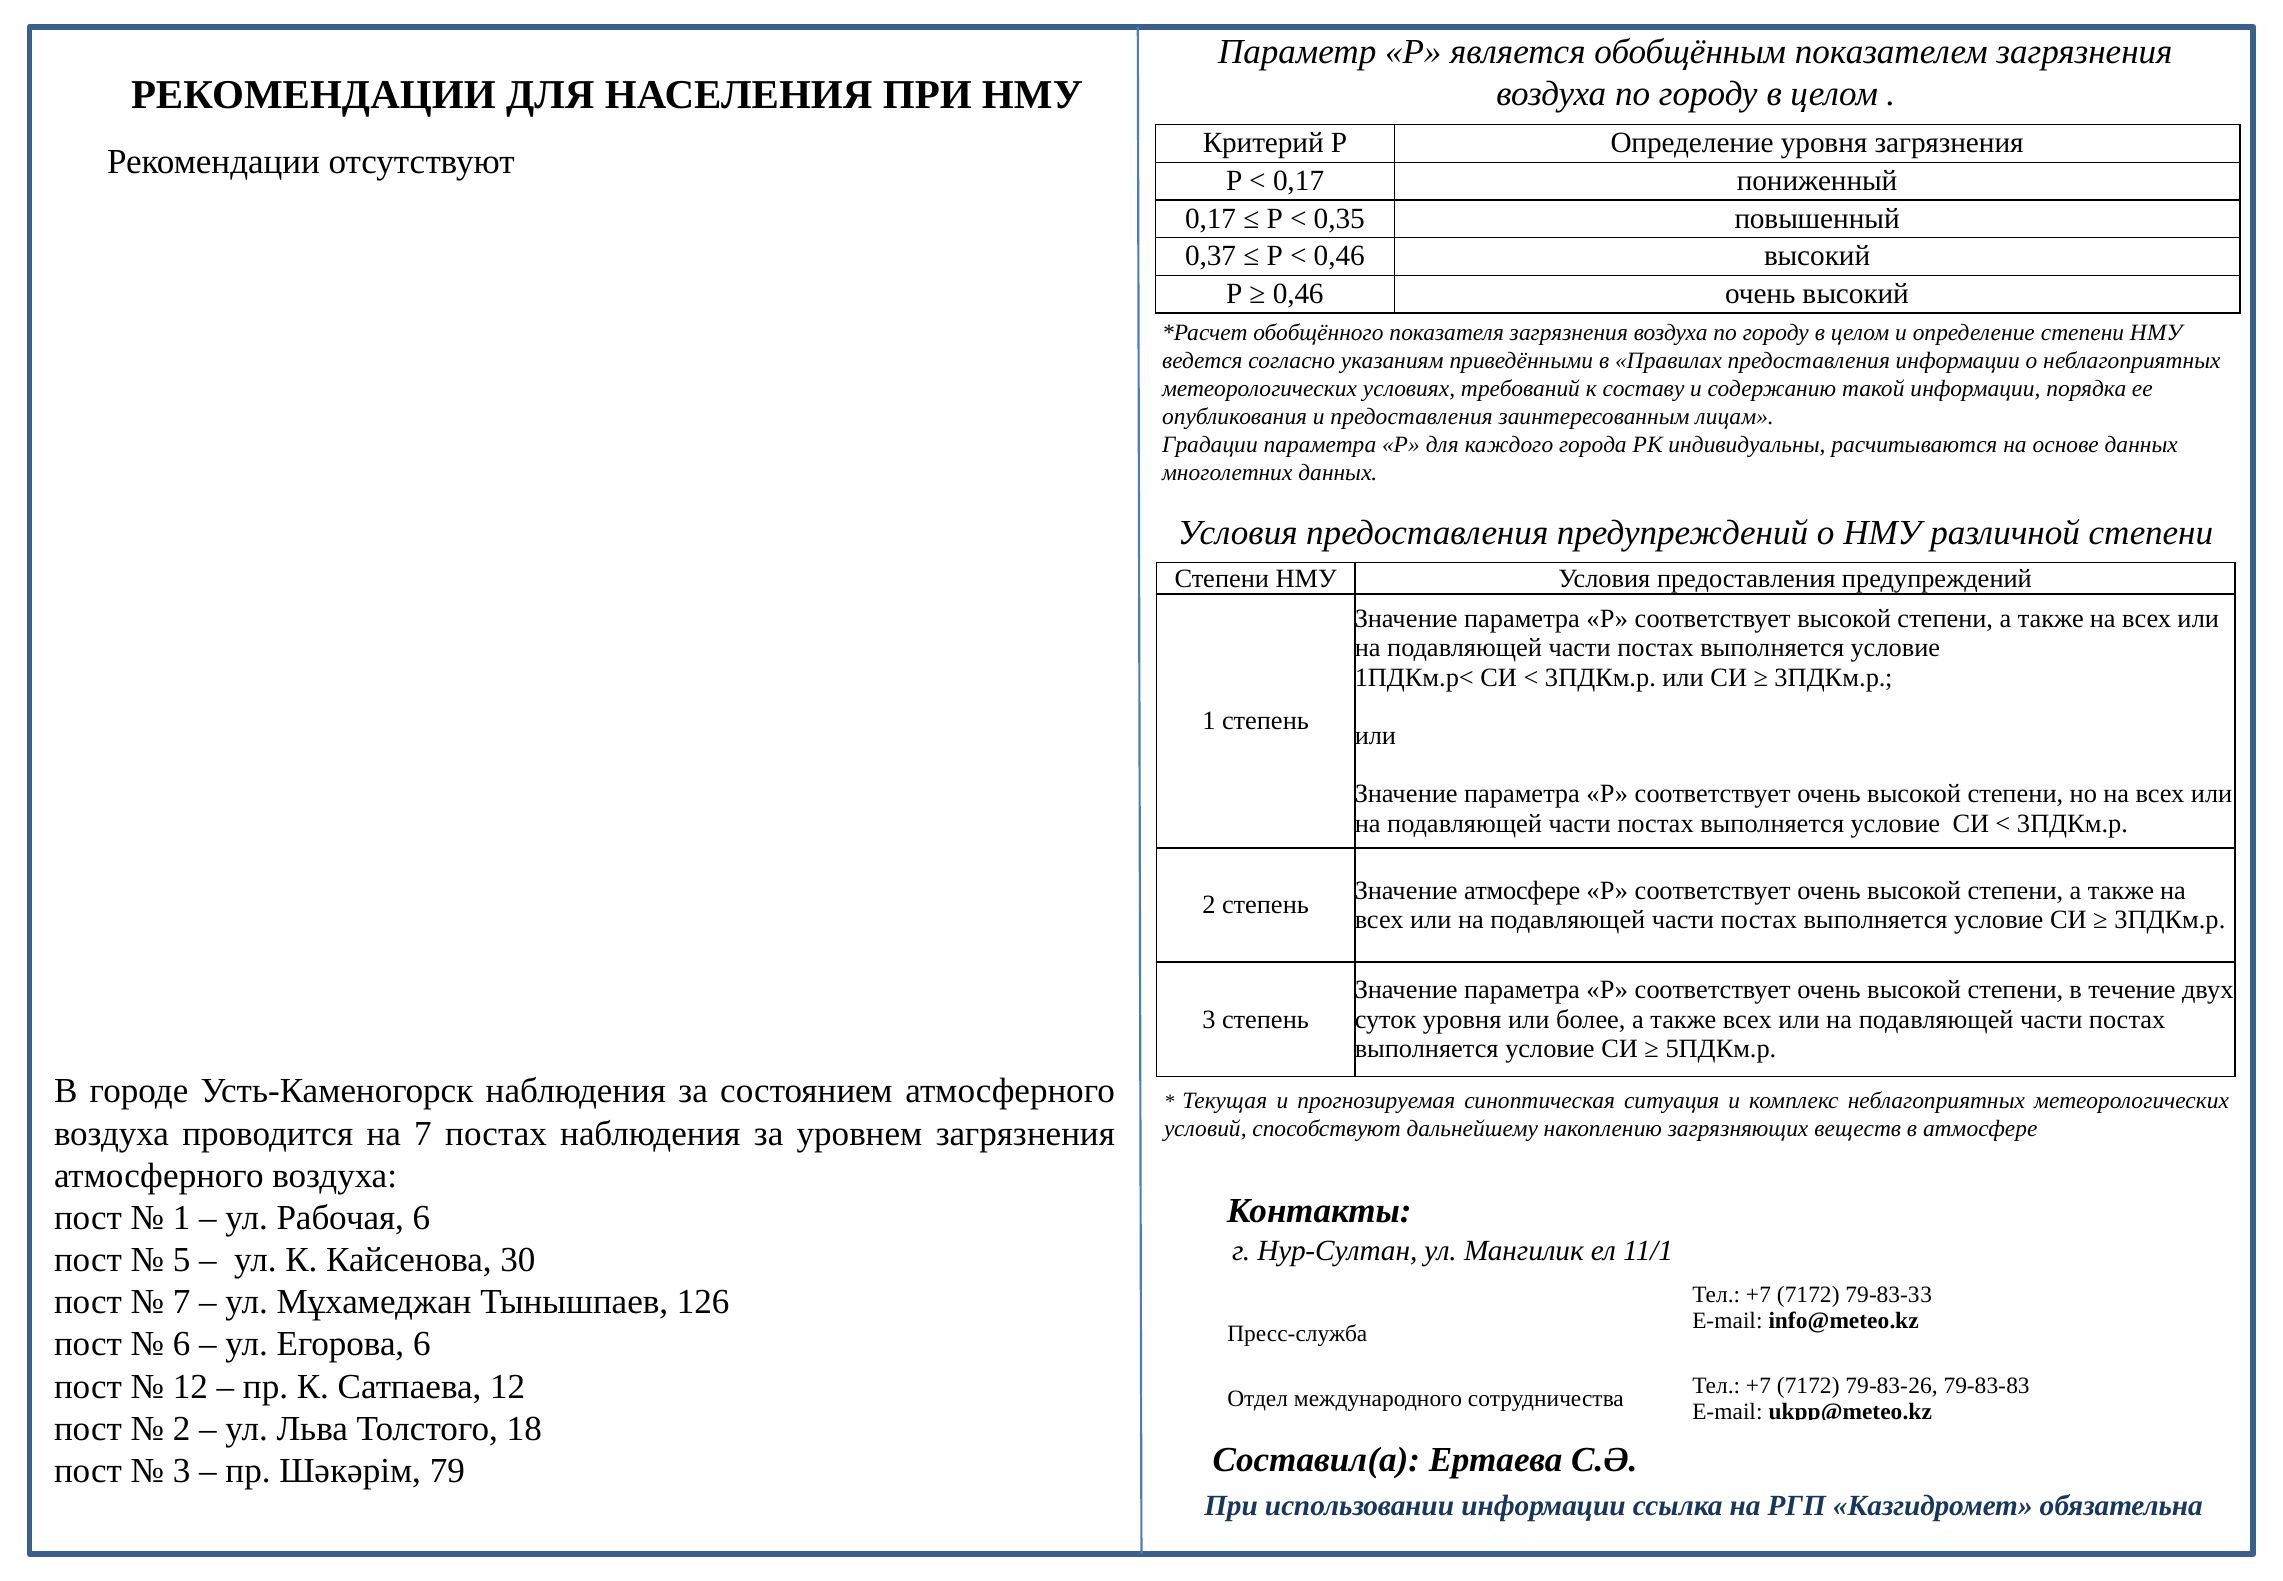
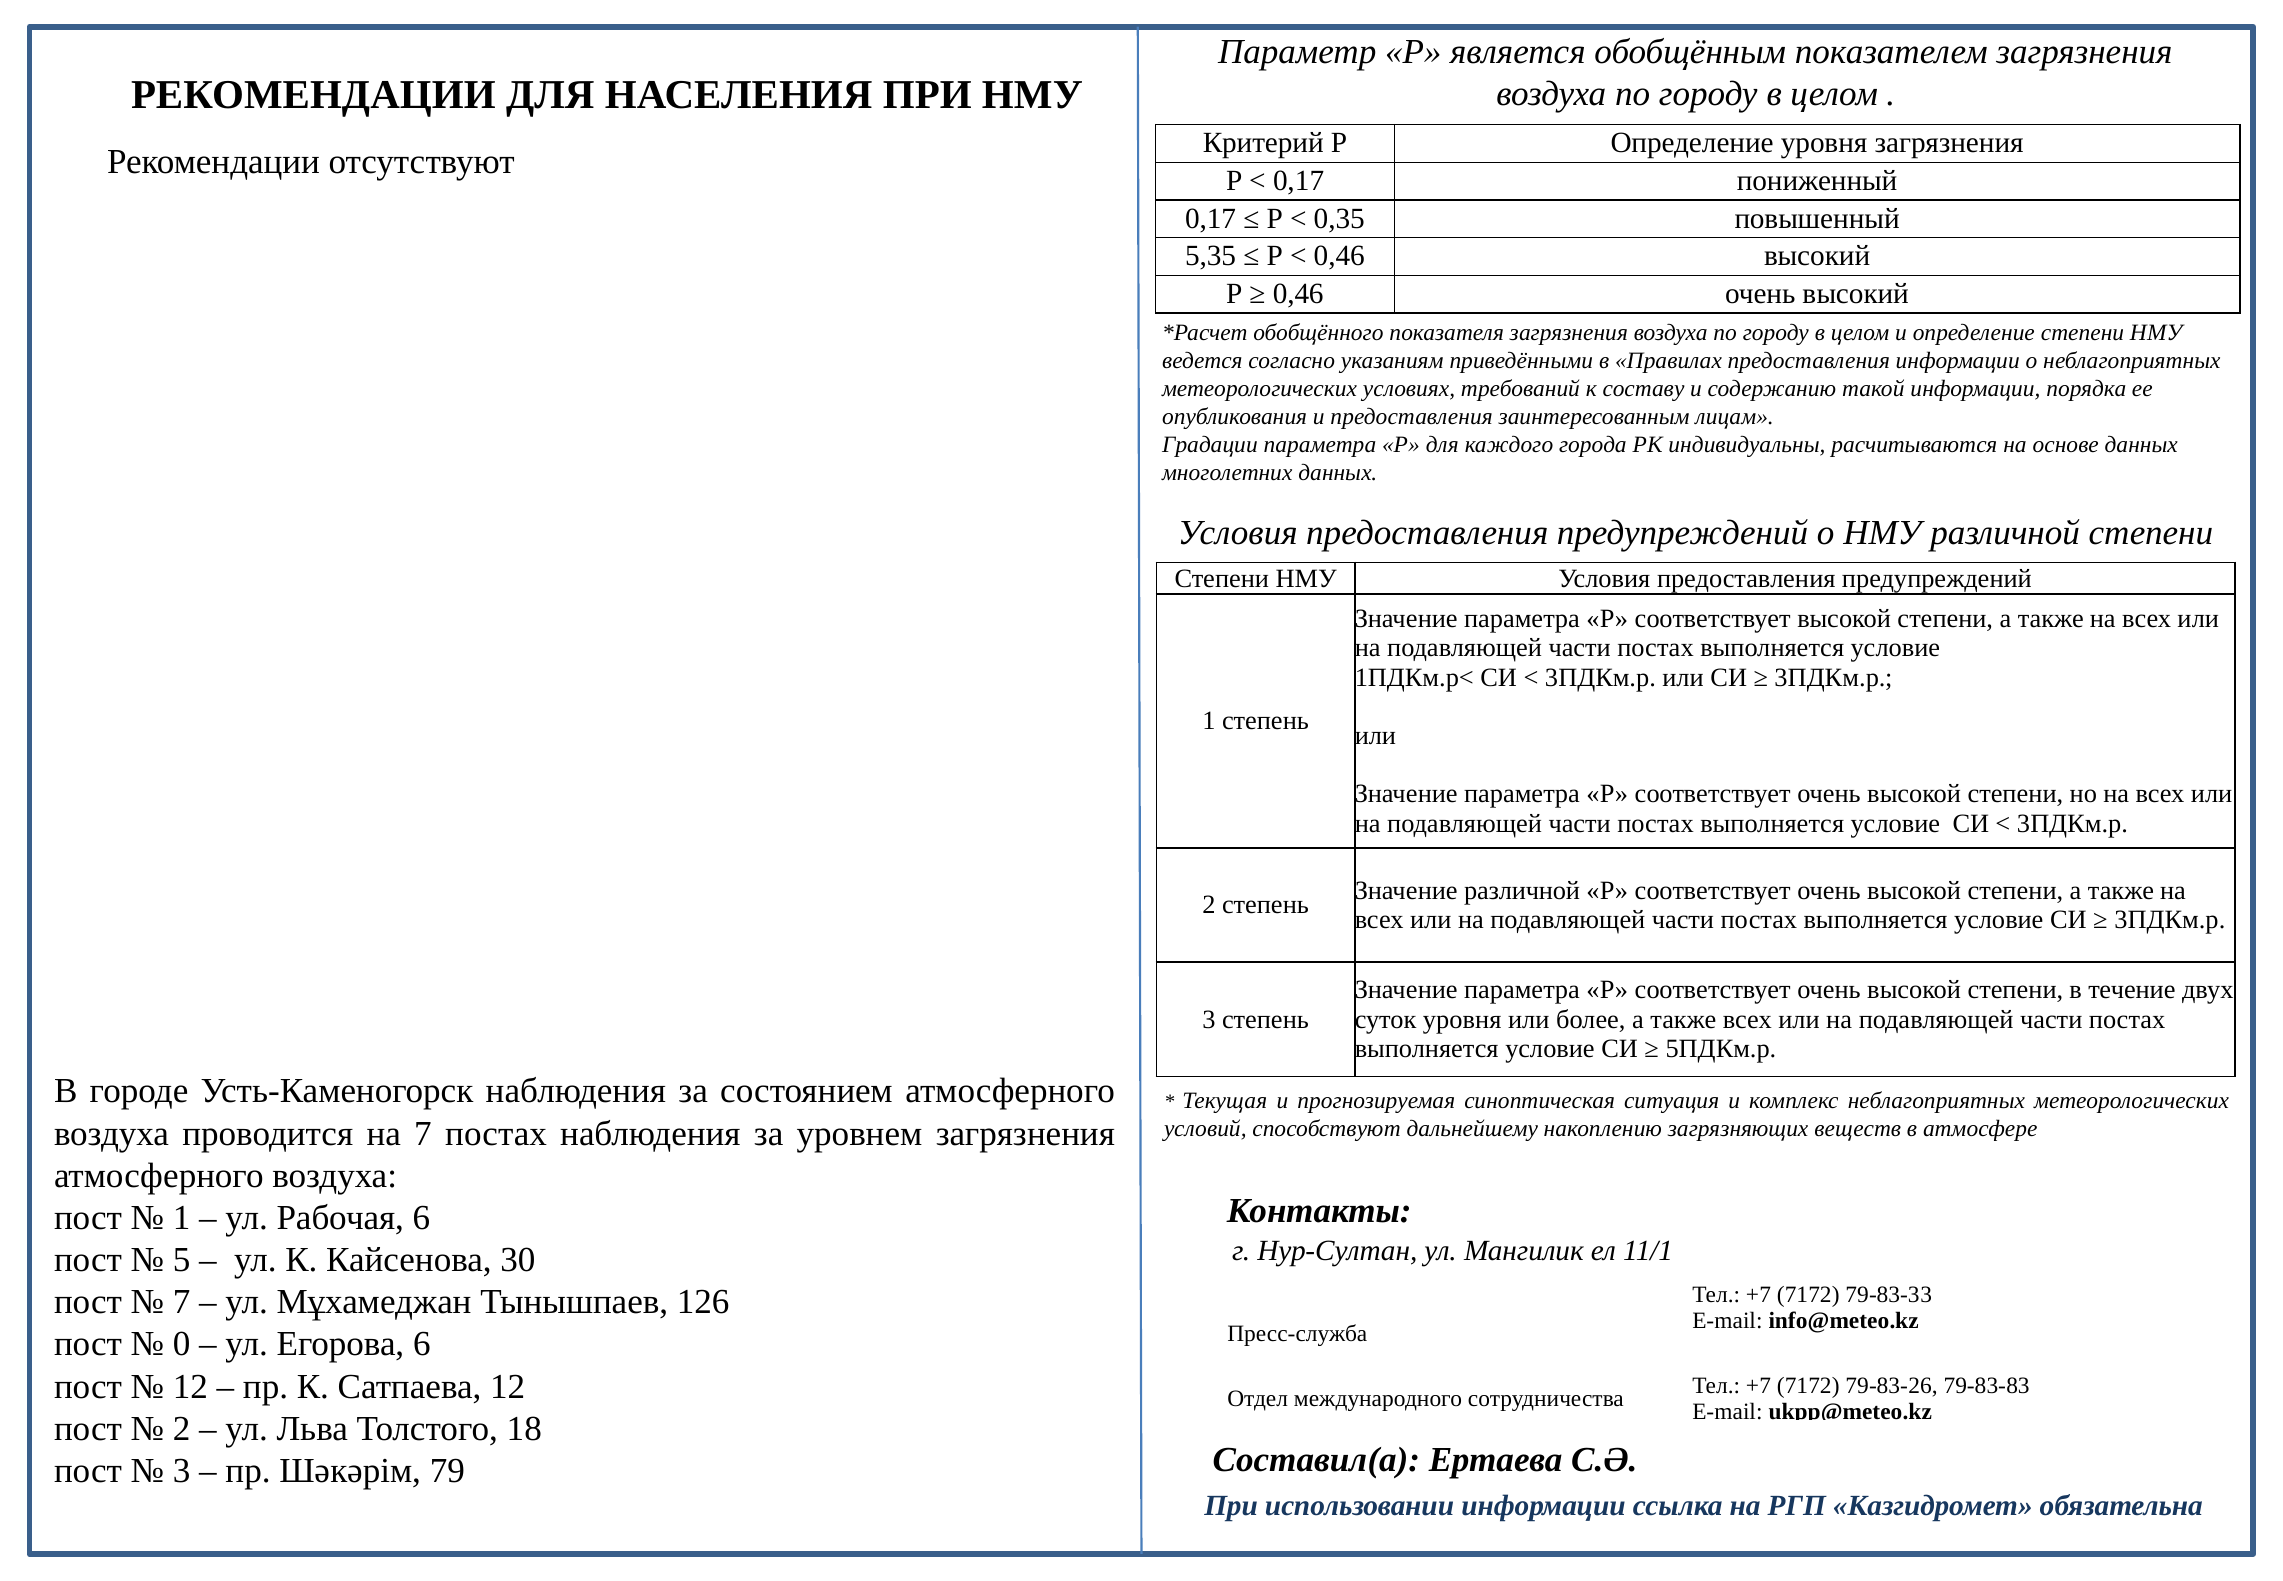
0,37: 0,37 -> 5,35
Значение атмосфере: атмосфере -> различной
6 at (182, 1344): 6 -> 0
